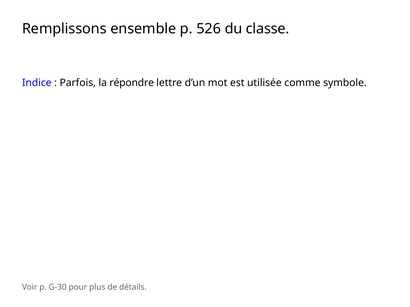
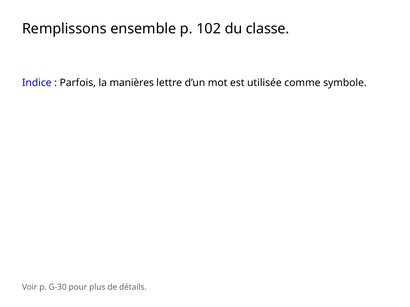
526: 526 -> 102
répondre: répondre -> manières
